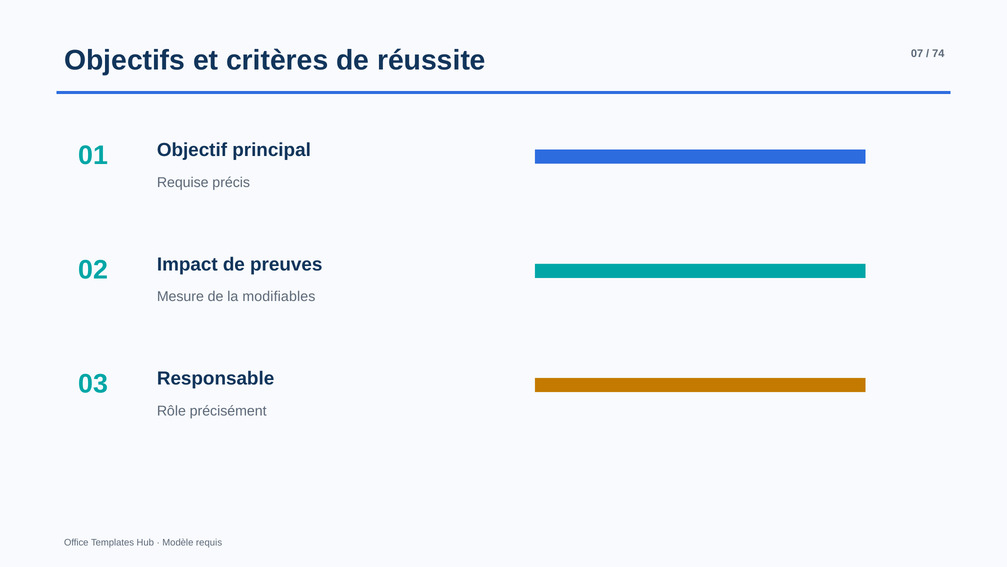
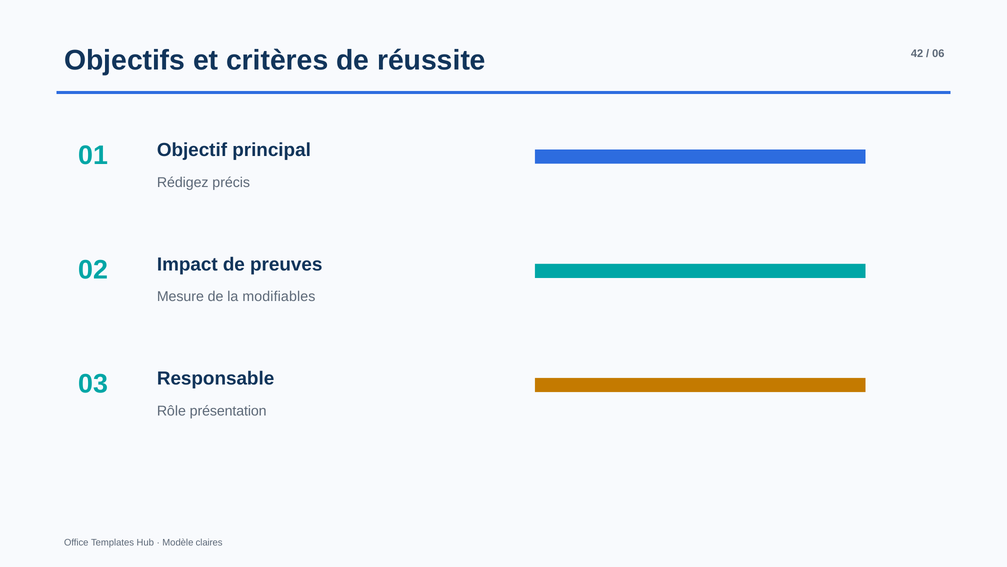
07: 07 -> 42
74: 74 -> 06
Requise: Requise -> Rédigez
précisément: précisément -> présentation
requis: requis -> claires
